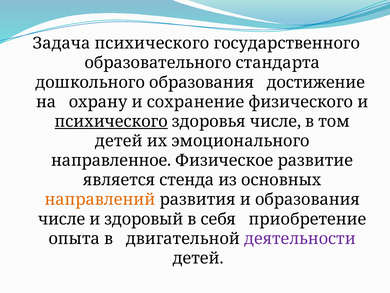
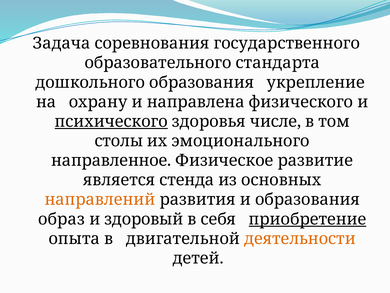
Задача психического: психического -> соревнования
достижение: достижение -> укрепление
сохранение: сохранение -> направлена
детей at (119, 141): детей -> столы
числе at (62, 219): числе -> образ
приобретение underline: none -> present
деятельности colour: purple -> orange
